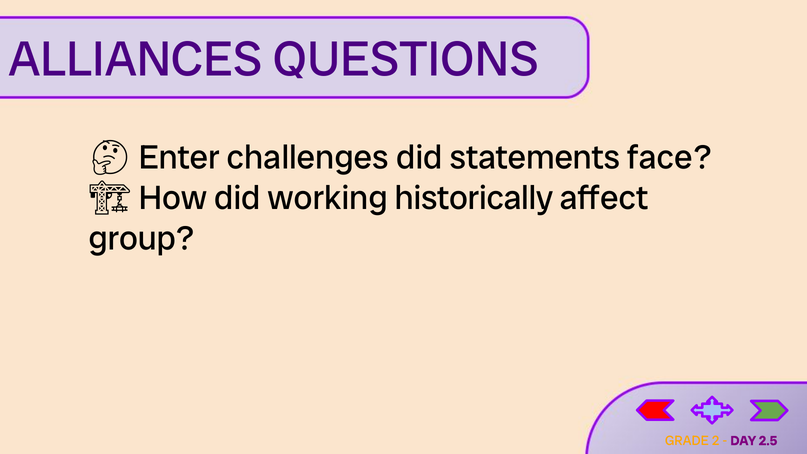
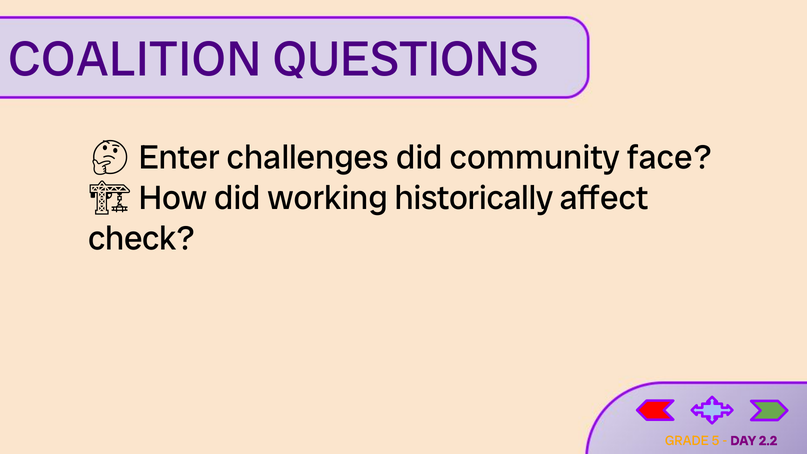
ALLIANCES: ALLIANCES -> COALITION
statements: statements -> community
group: group -> check
2: 2 -> 5
2.5: 2.5 -> 2.2
